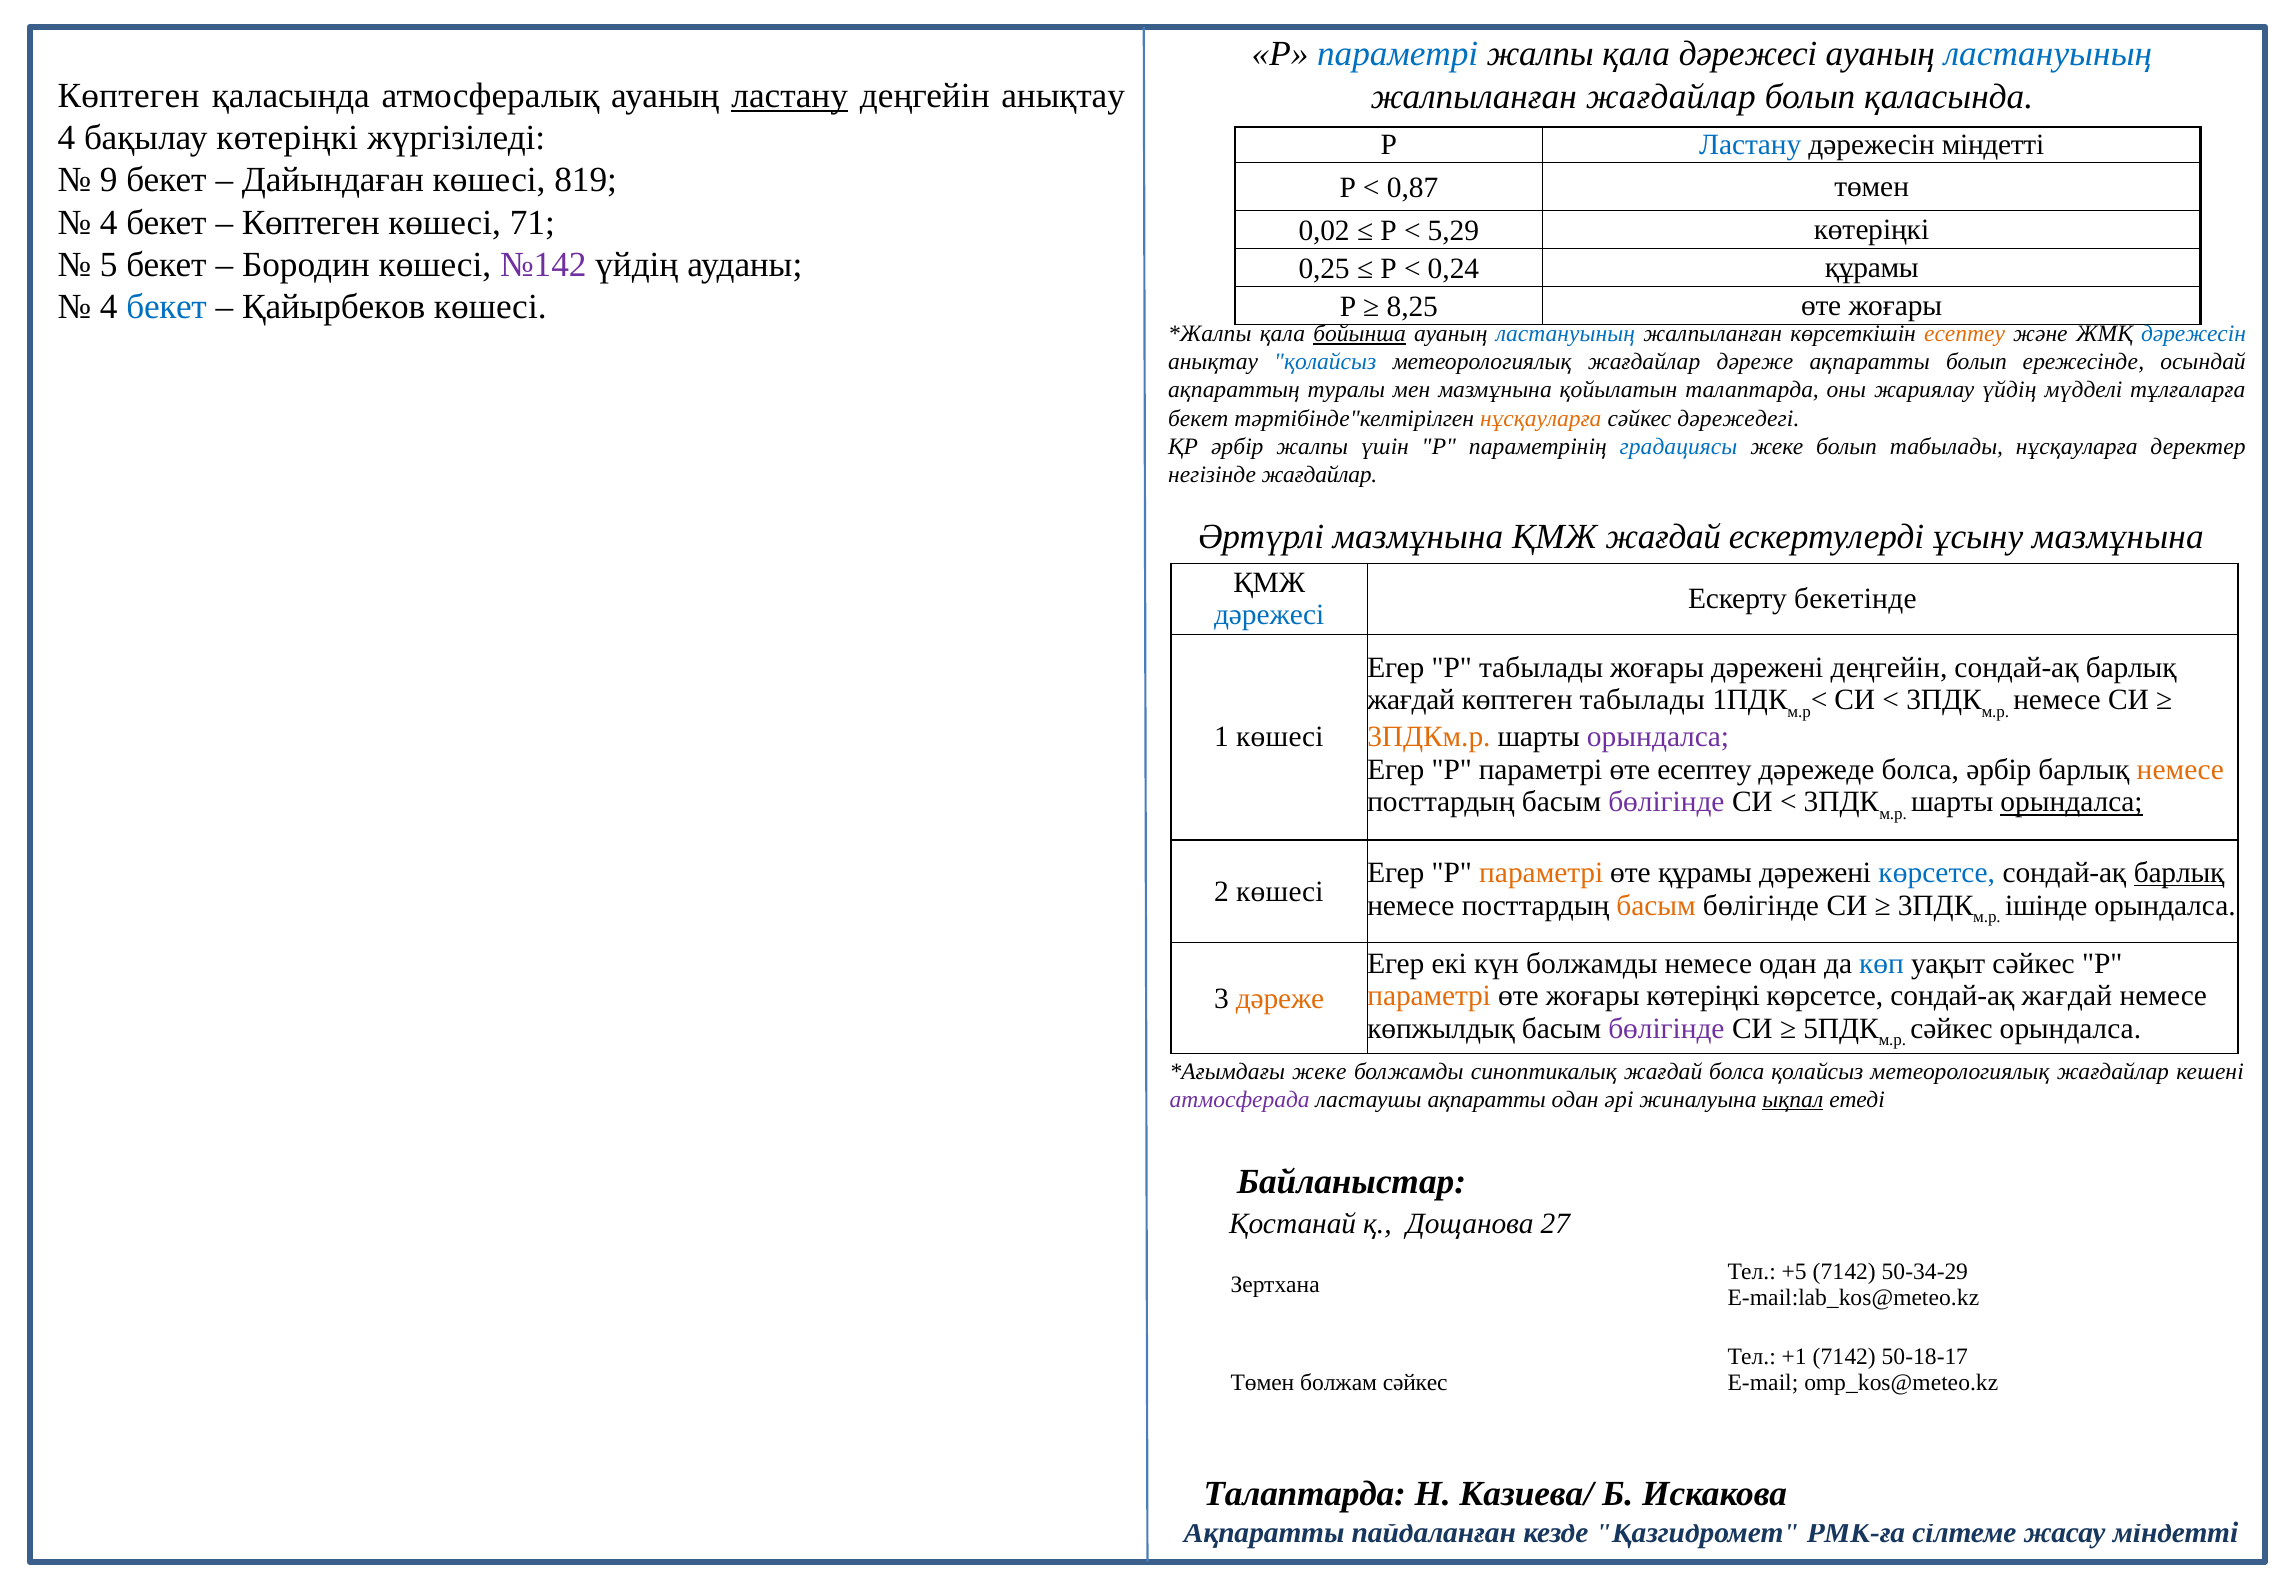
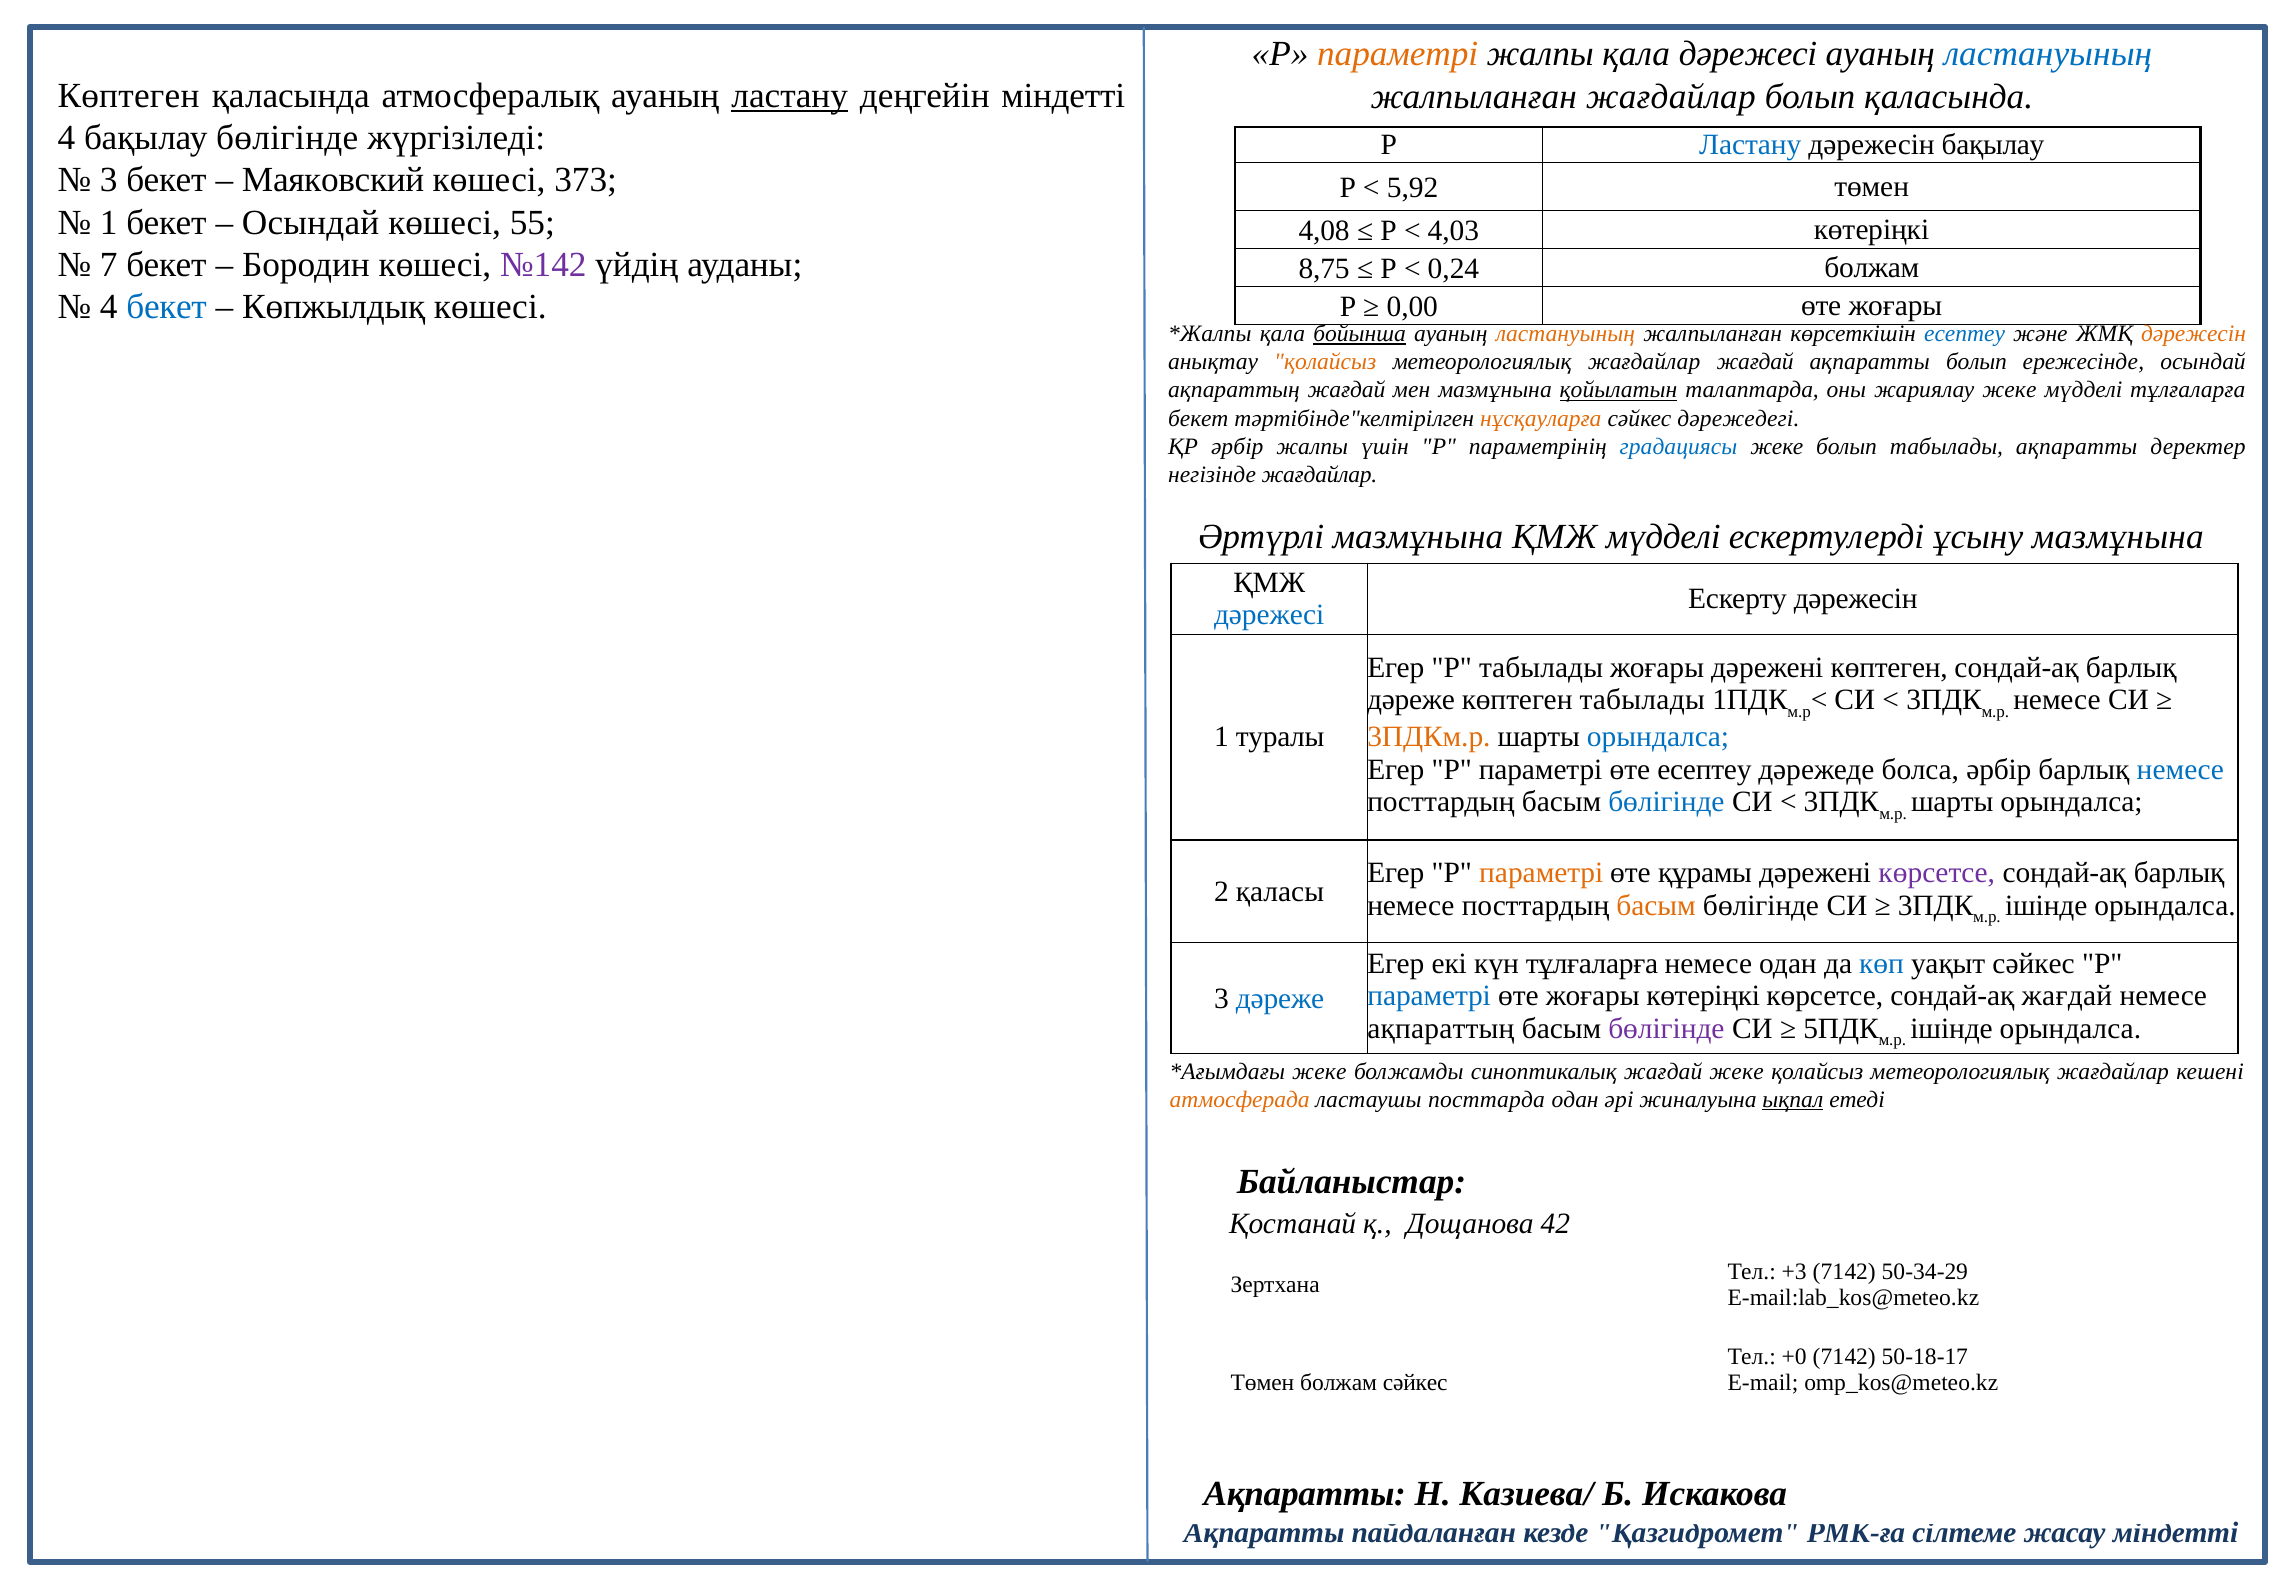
параметрі at (1398, 54) colour: blue -> orange
деңгейін анықтау: анықтау -> міндетті
бақылау көтеріңкі: көтеріңкі -> бөлігінде
дәрежесін міндетті: міндетті -> бақылау
9 at (109, 180): 9 -> 3
Дайындаған: Дайындаған -> Маяковский
819: 819 -> 373
0,87: 0,87 -> 5,92
4 at (109, 223): 4 -> 1
Көптеген at (311, 223): Көптеген -> Осындай
71: 71 -> 55
0,02: 0,02 -> 4,08
5,29: 5,29 -> 4,03
5: 5 -> 7
0,25: 0,25 -> 8,75
0,24 құрамы: құрамы -> болжам
Қайырбеков: Қайырбеков -> Көпжылдық
8,25: 8,25 -> 0,00
ластануының at (1565, 334) colour: blue -> orange
есептеу at (1965, 334) colour: orange -> blue
дәрежесін at (2194, 334) colour: blue -> orange
қолайсыз at (1325, 362) colour: blue -> orange
жағдайлар дәреже: дәреже -> жағдай
ақпараттың туралы: туралы -> жағдай
қойылатын underline: none -> present
жариялау үйдің: үйдің -> жеке
табылады нұсқауларға: нұсқауларға -> ақпаратты
ҚМЖ жағдай: жағдай -> мүдделі
Ескерту бекетінде: бекетінде -> дәрежесін
дәрежені деңгейін: деңгейін -> көптеген
жағдай at (1411, 700): жағдай -> дәреже
1 көшесі: көшесі -> туралы
орындалса at (1658, 737) colour: purple -> blue
немесе at (2180, 770) colour: orange -> blue
бөлігінде at (1666, 802) colour: purple -> blue
орындалса at (2071, 802) underline: present -> none
көрсетсе at (1937, 873) colour: blue -> purple
барлық at (2179, 873) underline: present -> none
2 көшесі: көшесі -> қаласы
күн болжамды: болжамды -> тұлғаларға
параметрі at (1429, 996) colour: orange -> blue
дәреже at (1280, 998) colour: orange -> blue
көпжылдық at (1441, 1028): көпжылдық -> ақпараттың
сәйкес at (1951, 1028): сәйкес -> ішінде
жағдай болса: болса -> жеке
атмосферада colour: purple -> orange
ластаушы ақпаратты: ақпаратты -> посттарда
27: 27 -> 42
+5: +5 -> +3
+1: +1 -> +0
Талаптарда at (1305, 1494): Талаптарда -> Ақпаратты
